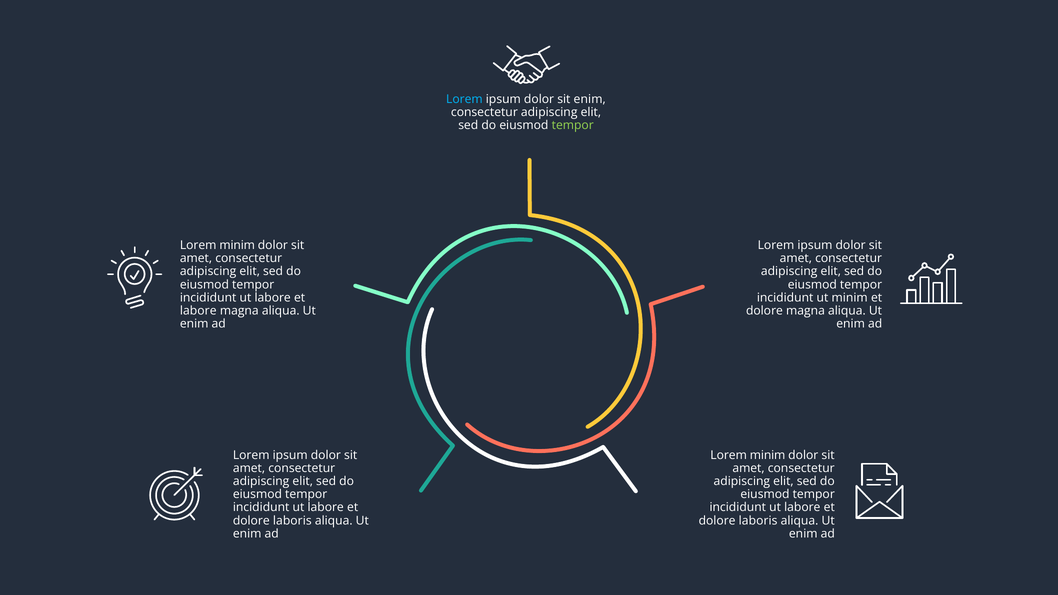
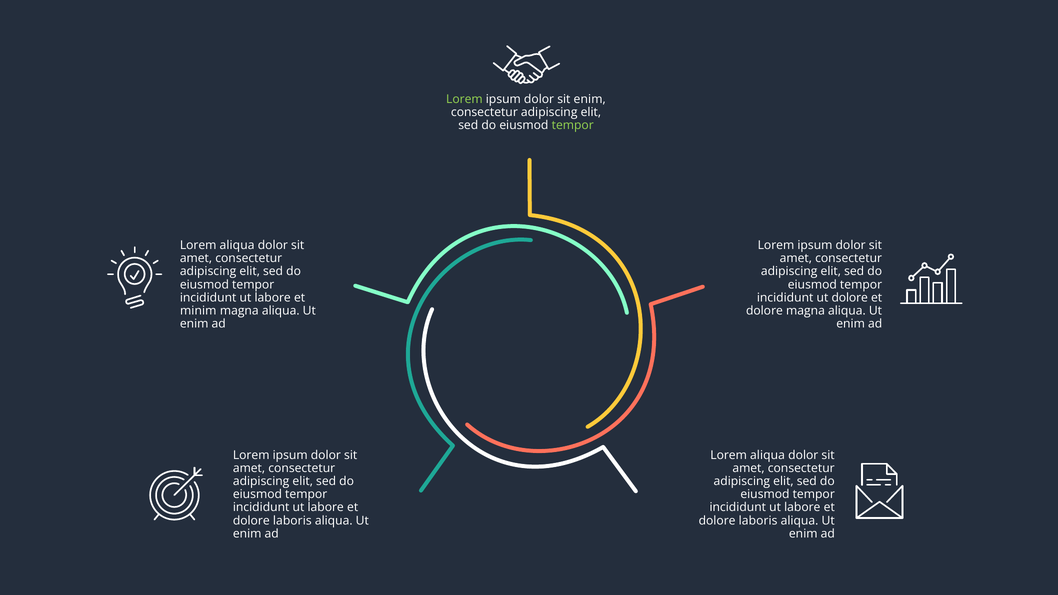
Lorem at (464, 99) colour: light blue -> light green
minim at (237, 245): minim -> aliqua
ut minim: minim -> dolore
labore at (198, 311): labore -> minim
minim at (768, 455): minim -> aliqua
